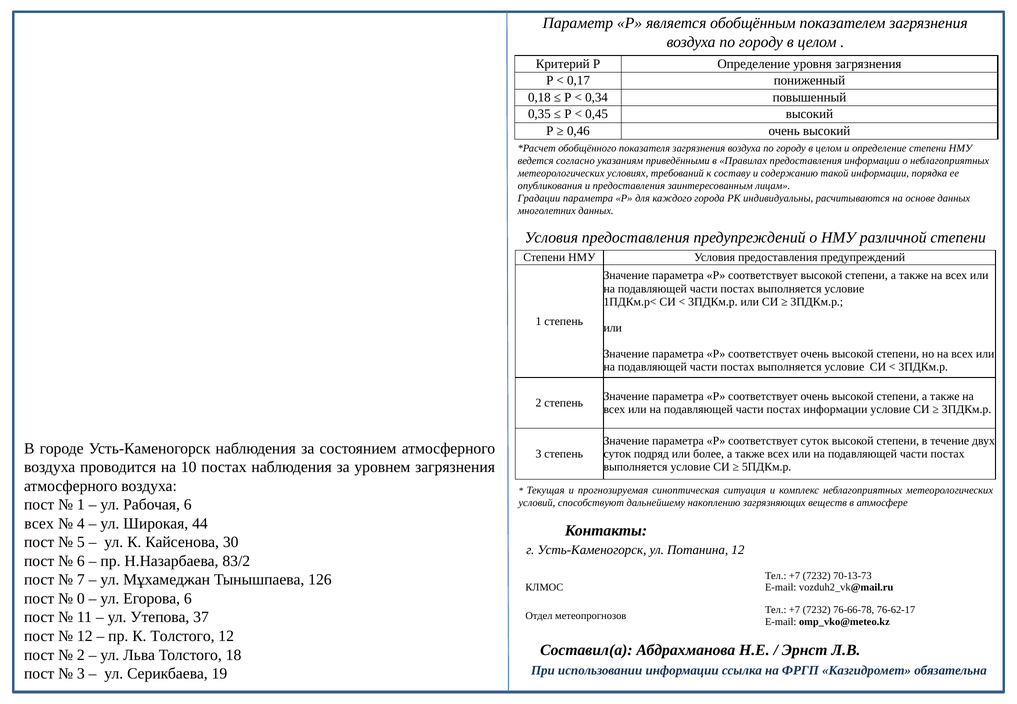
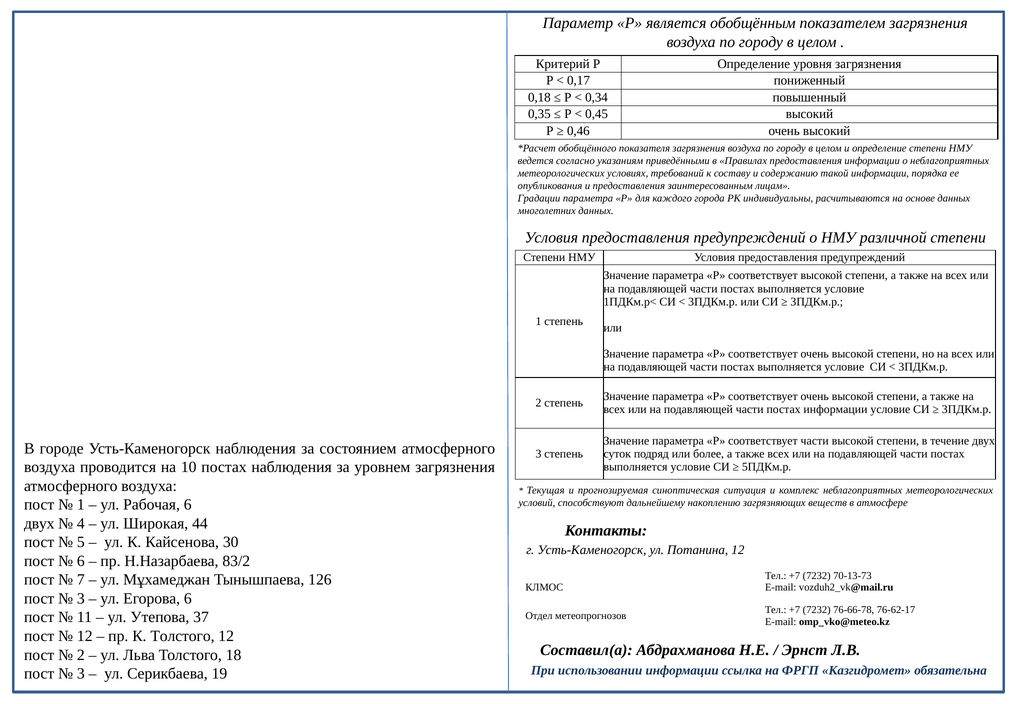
соответствует суток: суток -> части
всех at (39, 524): всех -> двух
0 at (81, 599): 0 -> 3
